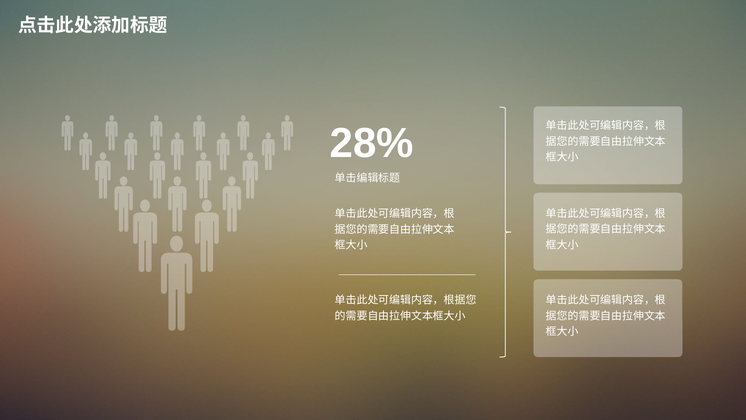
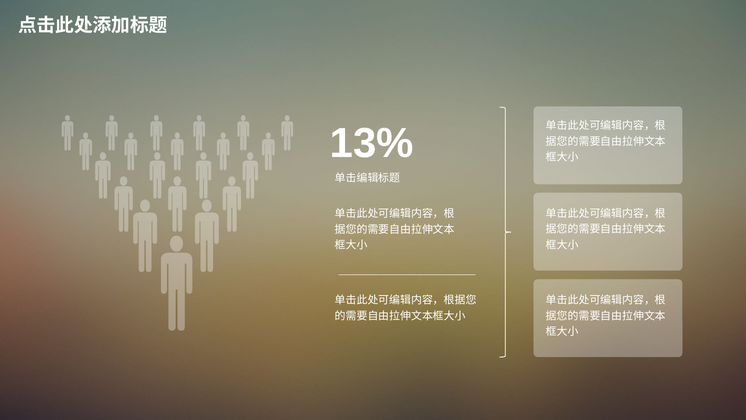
28%: 28% -> 13%
